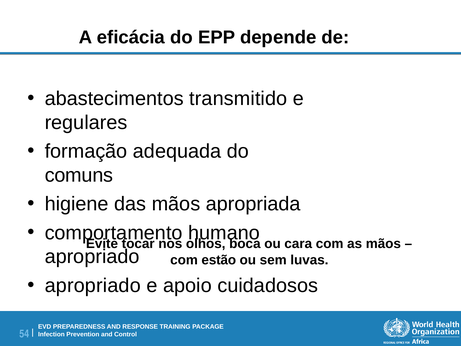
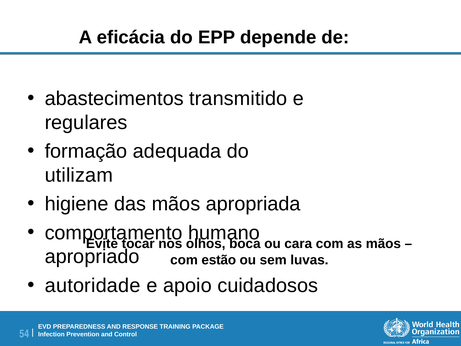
comuns: comuns -> utilizam
apropriado at (93, 285): apropriado -> autoridade
